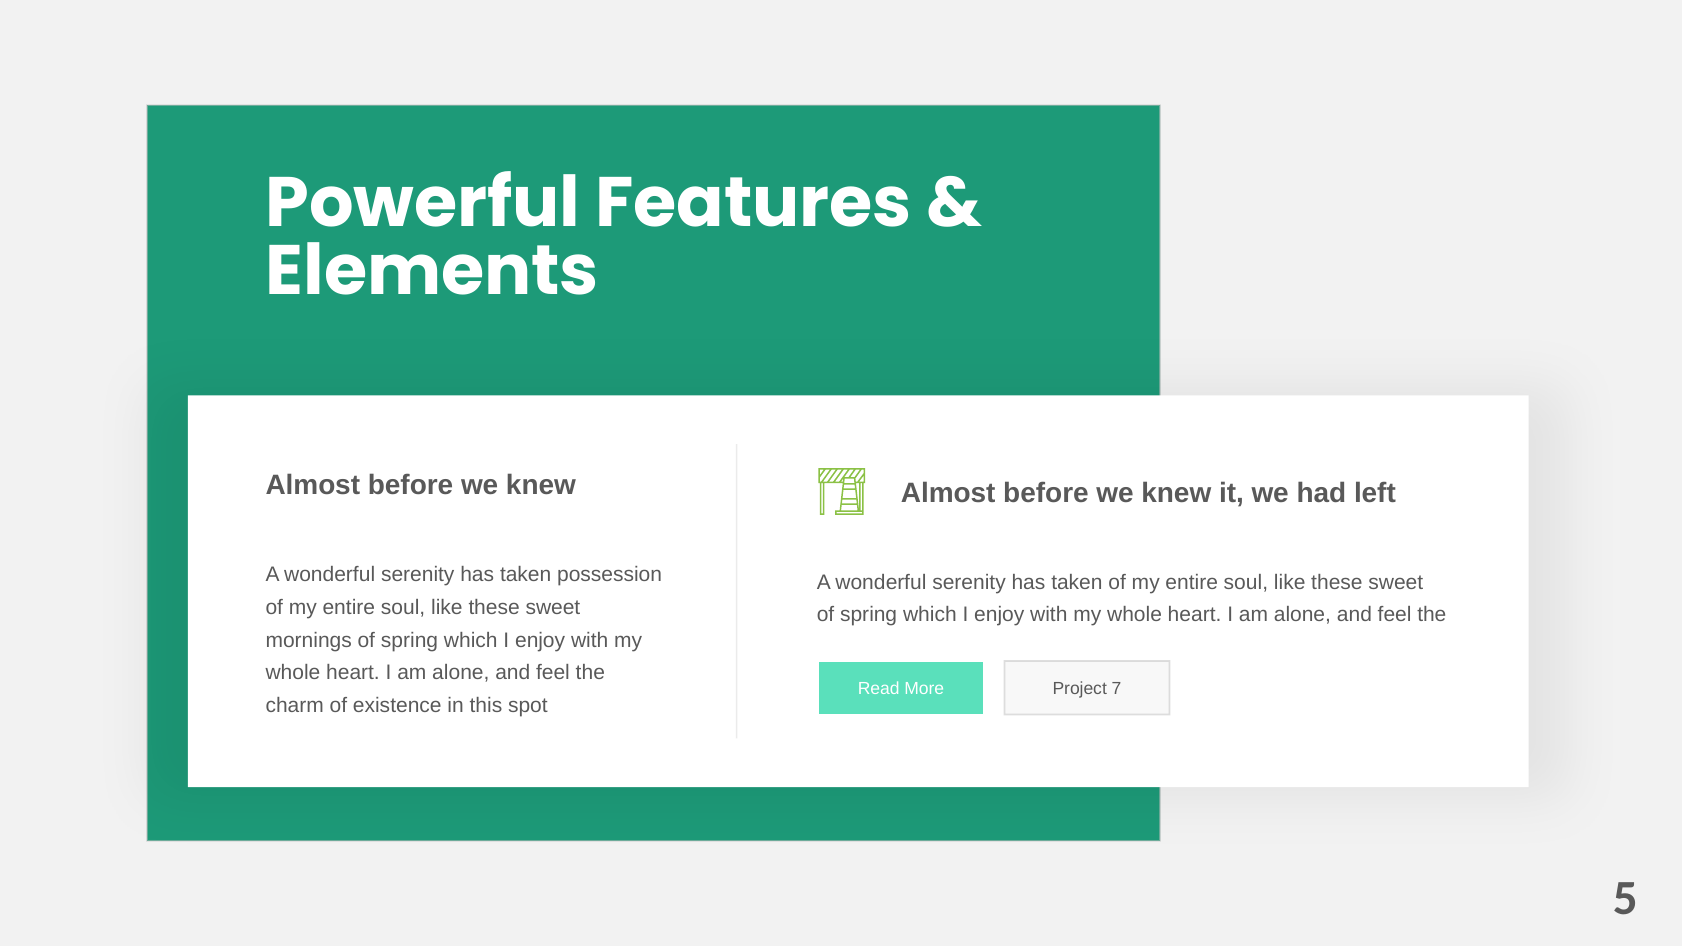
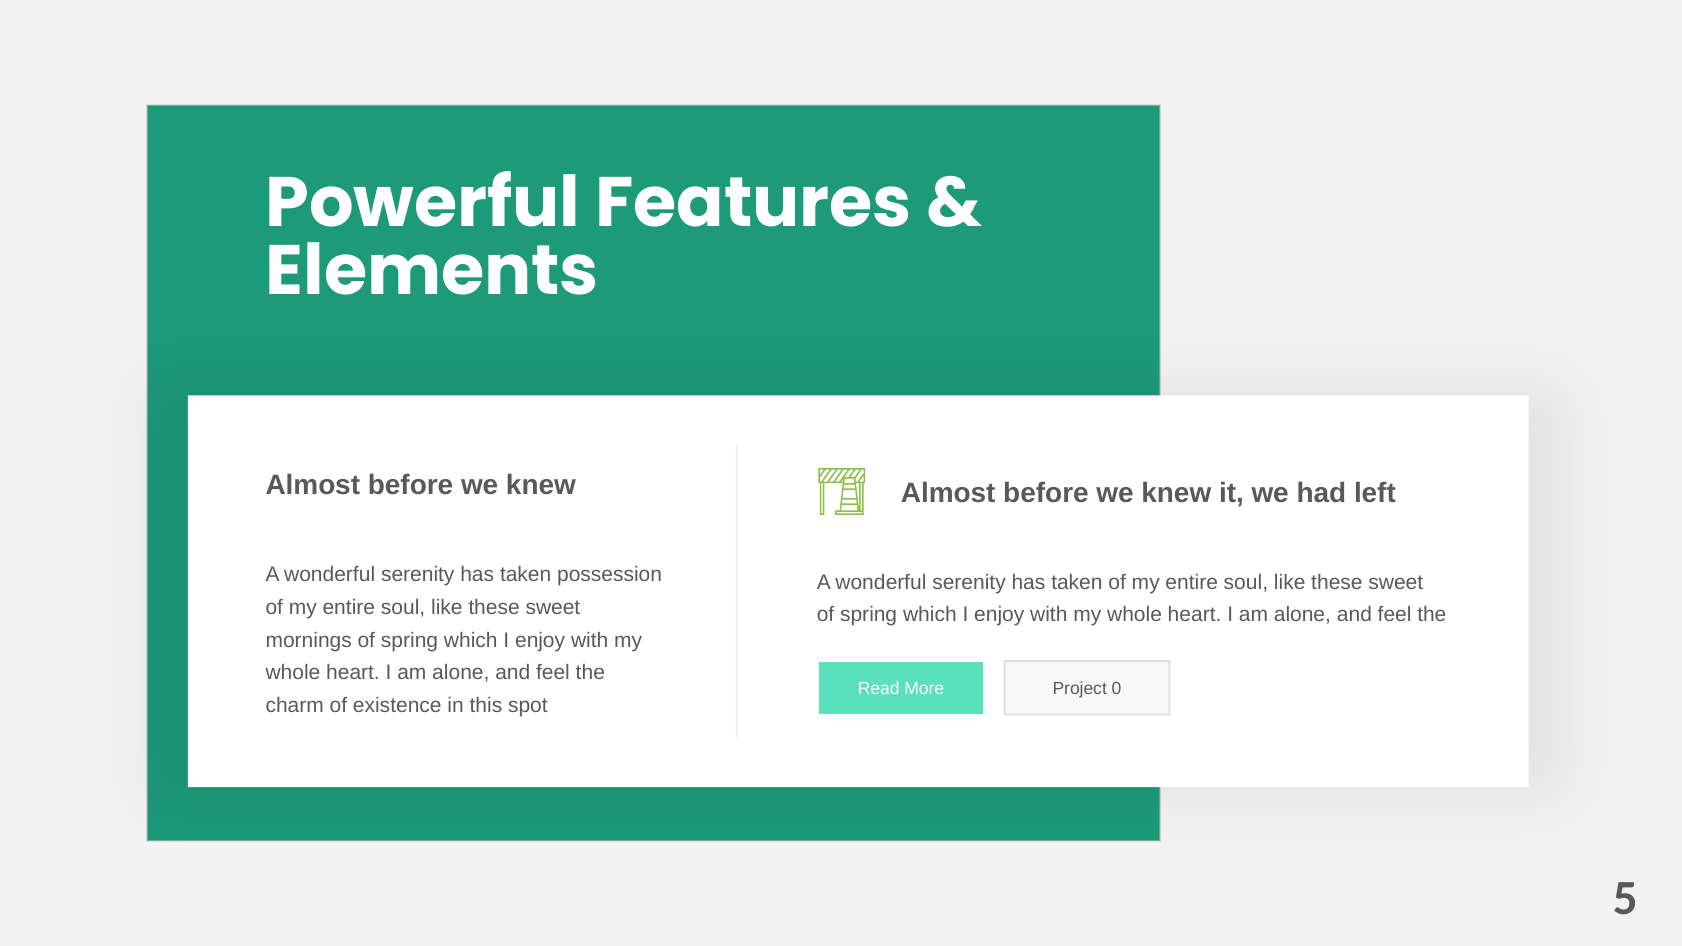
7: 7 -> 0
